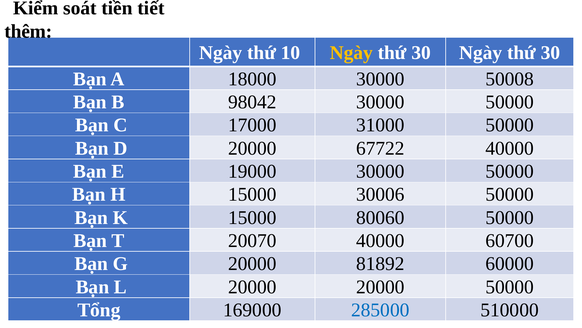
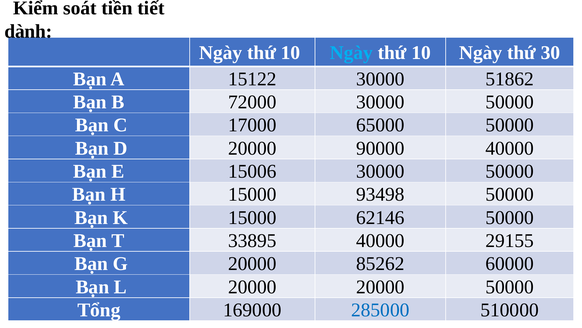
thêm: thêm -> dành
Ngày at (351, 53) colour: yellow -> light blue
30 at (421, 53): 30 -> 10
18000: 18000 -> 15122
50008: 50008 -> 51862
98042: 98042 -> 72000
31000: 31000 -> 65000
67722: 67722 -> 90000
19000: 19000 -> 15006
30006: 30006 -> 93498
80060: 80060 -> 62146
20070: 20070 -> 33895
60700: 60700 -> 29155
81892: 81892 -> 85262
